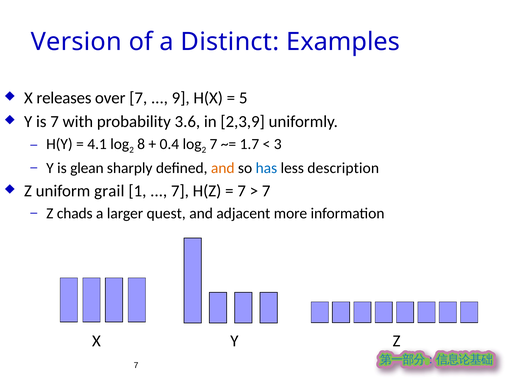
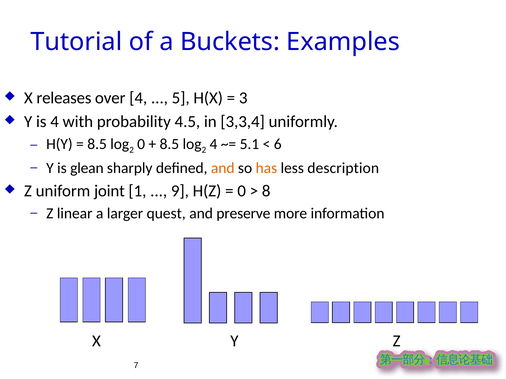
Version: Version -> Tutorial
Distinct: Distinct -> Buckets
over 7: 7 -> 4
9: 9 -> 5
5: 5 -> 3
is 7: 7 -> 4
3.6: 3.6 -> 4.5
2,3,9: 2,3,9 -> 3,3,4
4.1 at (97, 144): 4.1 -> 8.5
2 8: 8 -> 0
0.4 at (169, 144): 0.4 -> 8.5
2 7: 7 -> 4
1.7: 1.7 -> 5.1
3: 3 -> 6
has colour: blue -> orange
grail: grail -> joint
7 at (180, 191): 7 -> 9
7 at (242, 191): 7 -> 0
7 at (266, 191): 7 -> 8
chads: chads -> linear
adjacent: adjacent -> preserve
